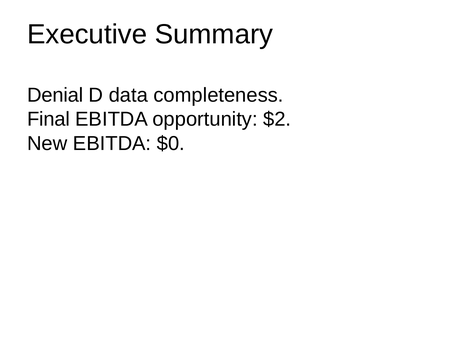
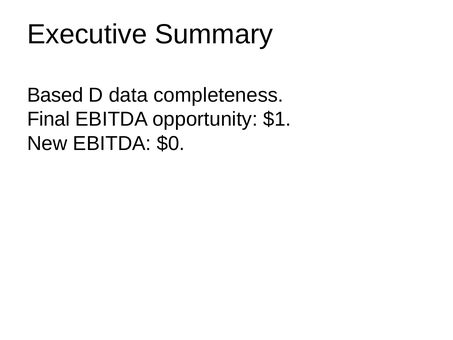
Denial: Denial -> Based
$2: $2 -> $1
